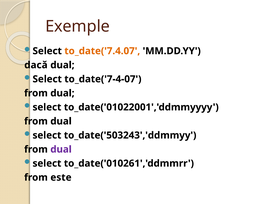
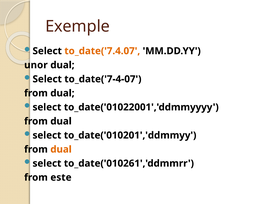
dacă: dacă -> unor
to_date('503243','ddmmyy: to_date('503243','ddmmyy -> to_date('010201','ddmmyy
dual at (61, 149) colour: purple -> orange
